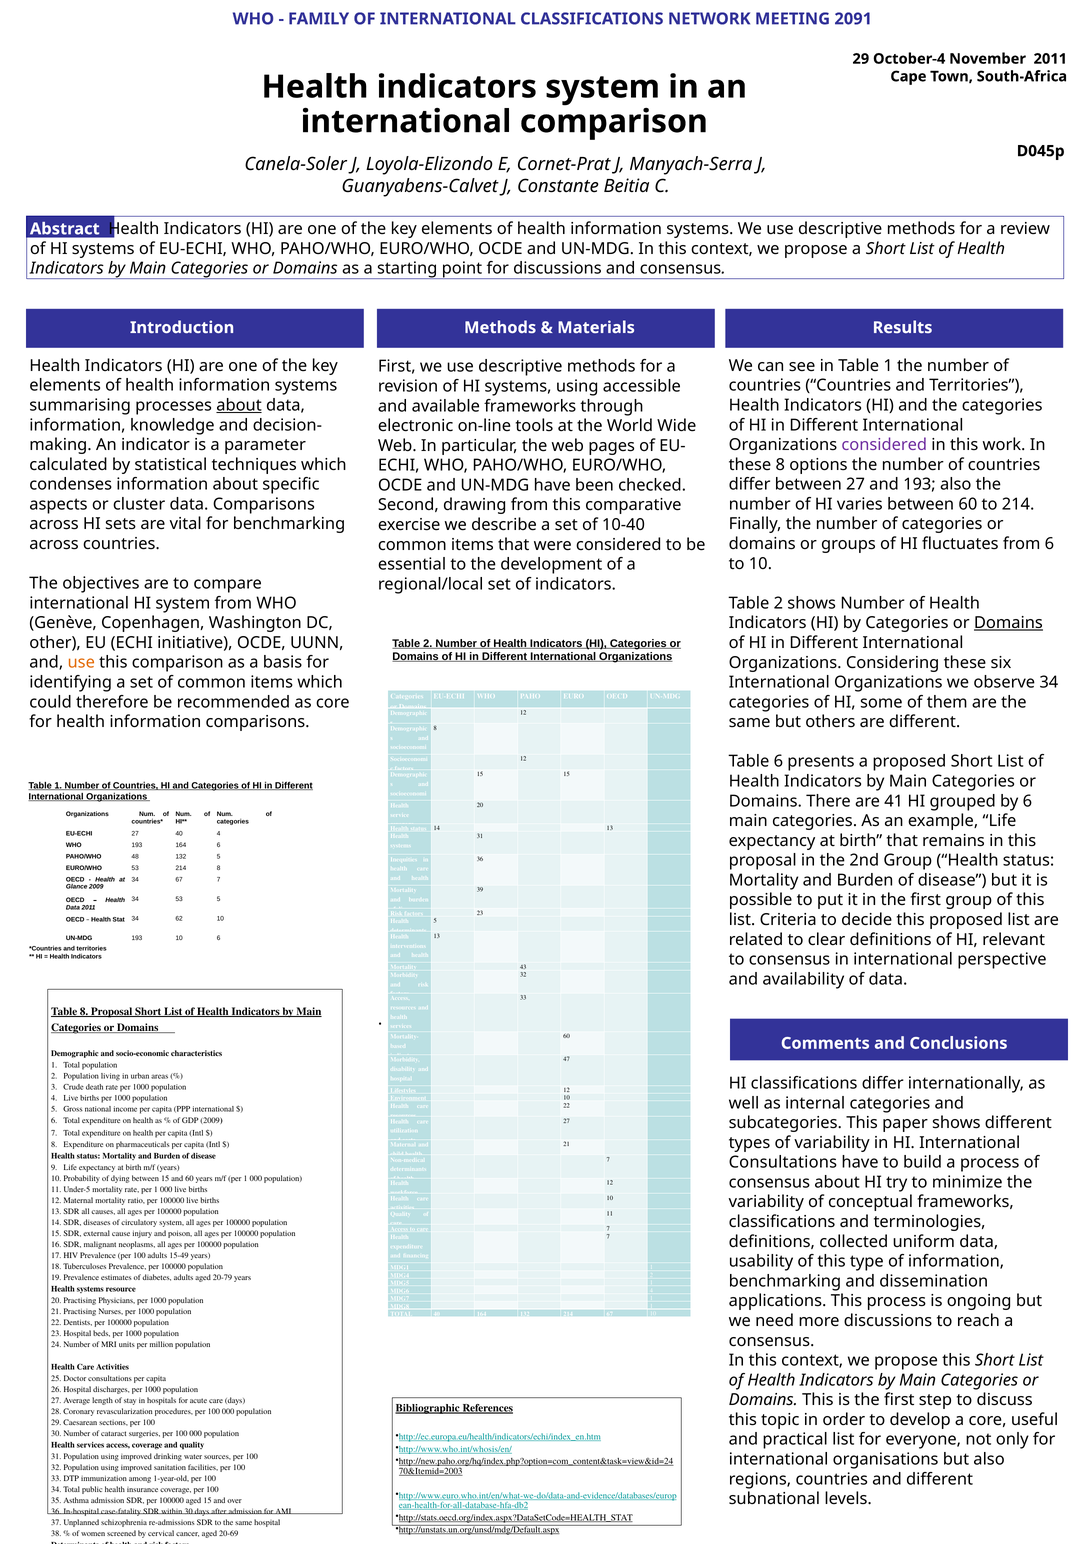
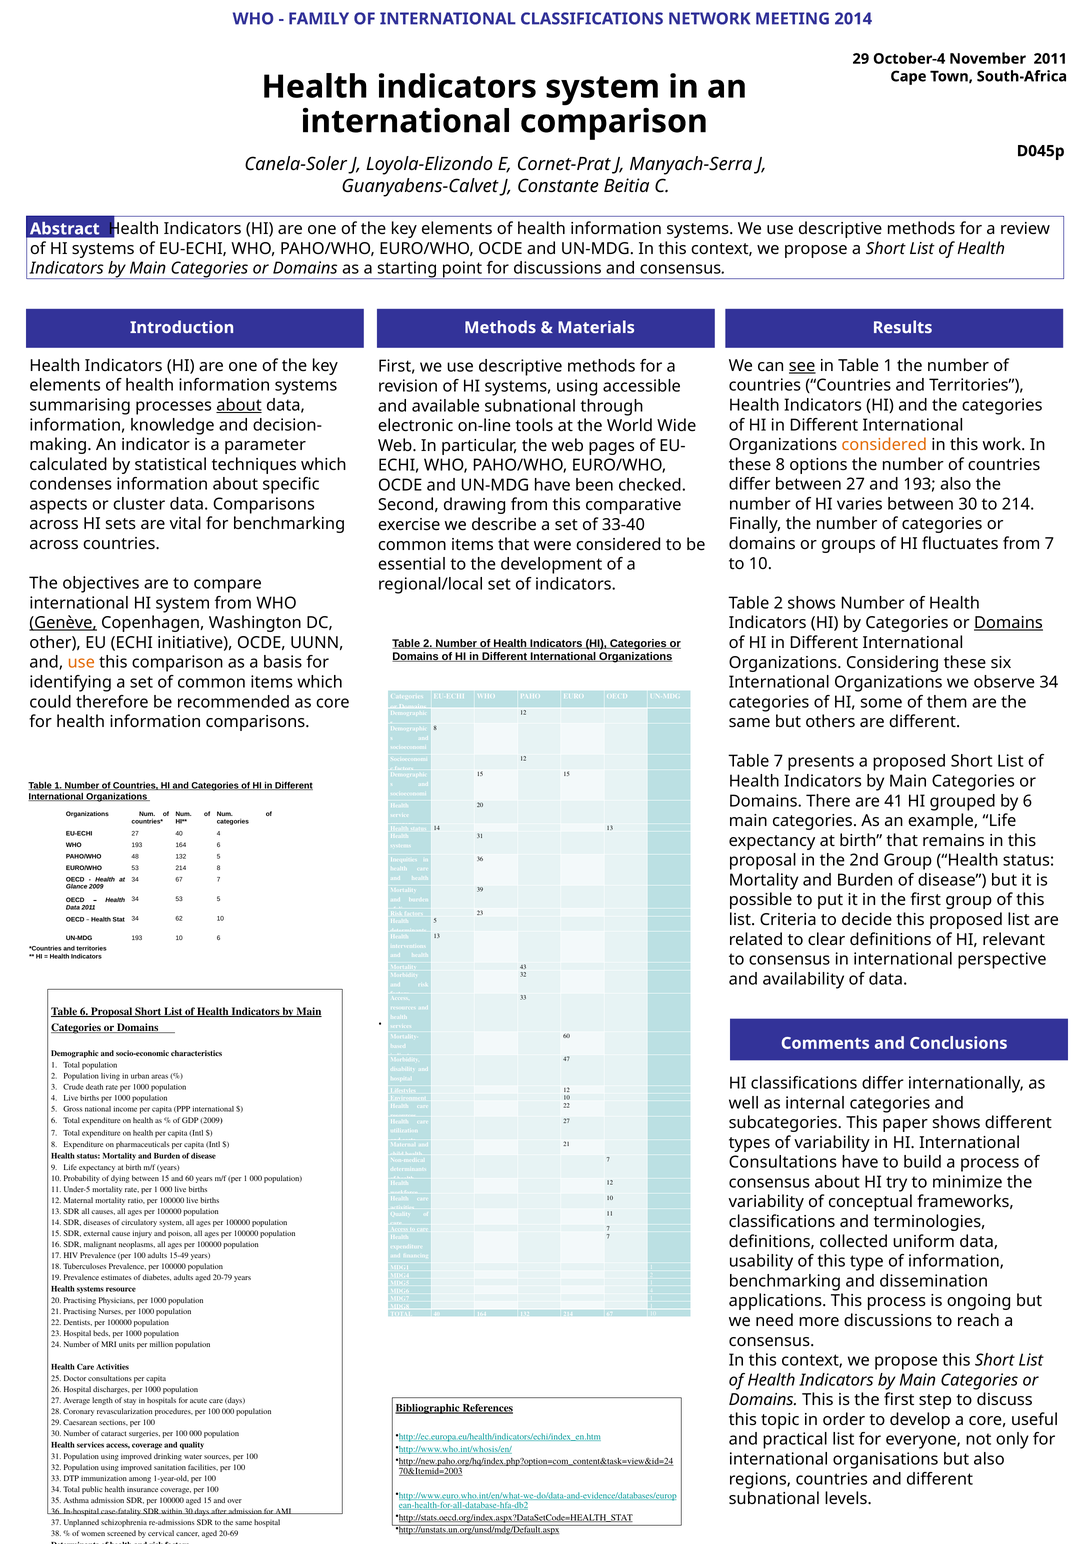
2091: 2091 -> 2014
see underline: none -> present
available frameworks: frameworks -> subnational
considered at (884, 445) colour: purple -> orange
between 60: 60 -> 30
10-40: 10-40 -> 33-40
from 6: 6 -> 7
Genève underline: none -> present
Table 6: 6 -> 7
Table 8: 8 -> 6
